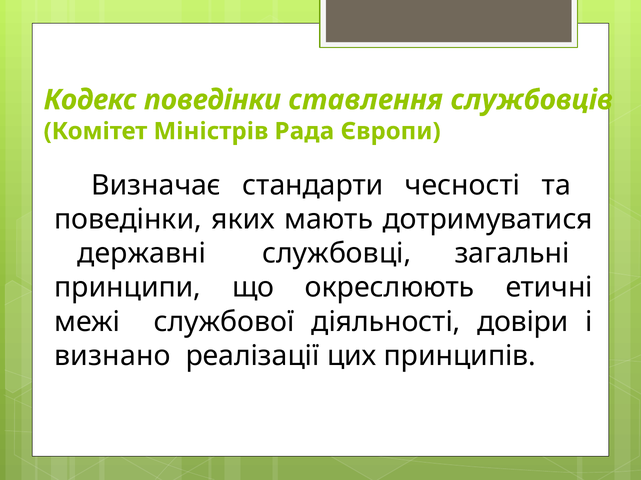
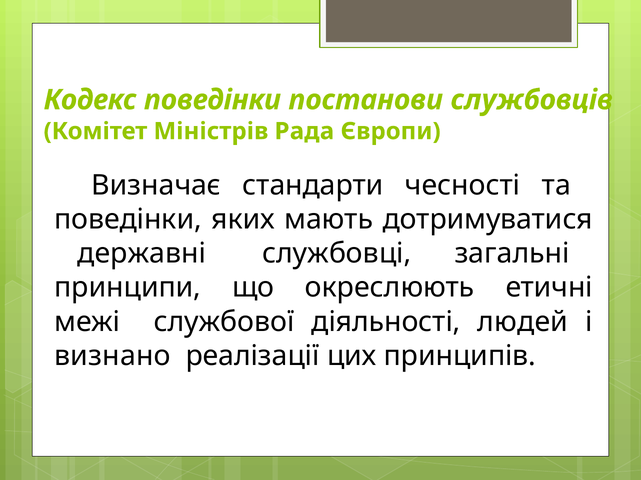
ставлення: ставлення -> постанови
довіри: довіри -> людей
